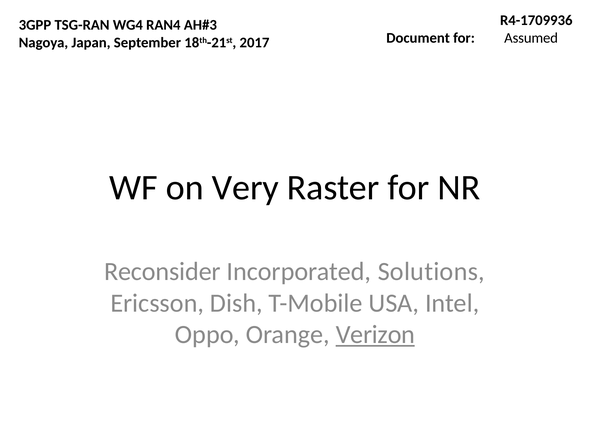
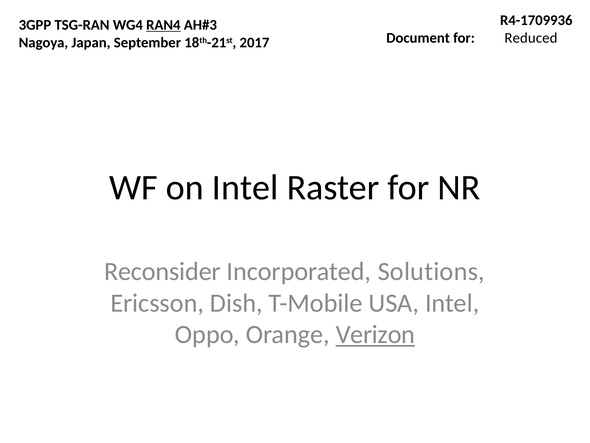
RAN4 underline: none -> present
Assumed: Assumed -> Reduced
on Very: Very -> Intel
